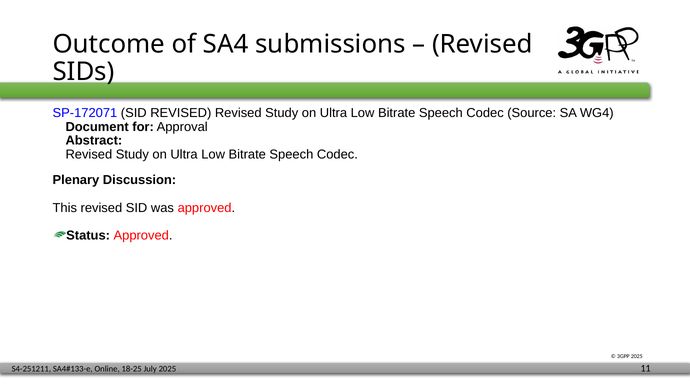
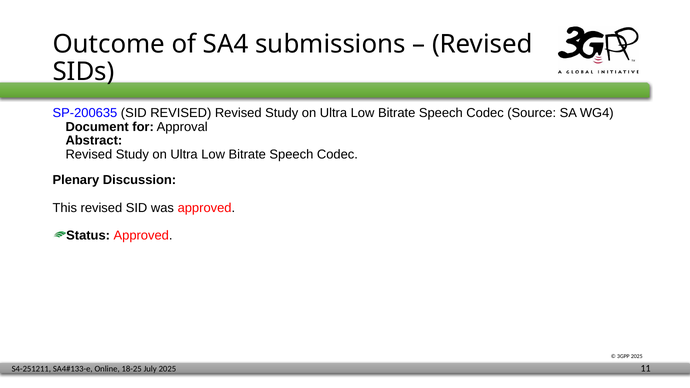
SP-172071: SP-172071 -> SP-200635
